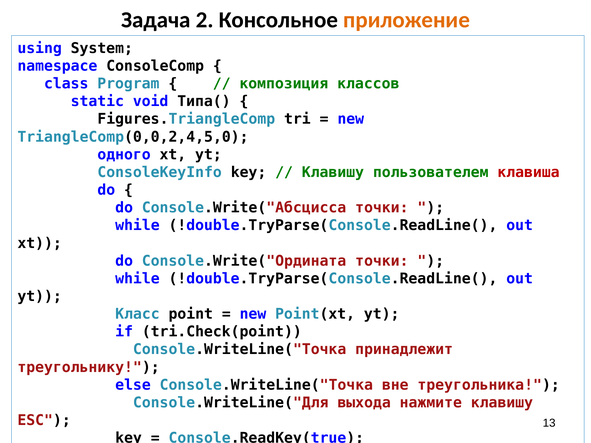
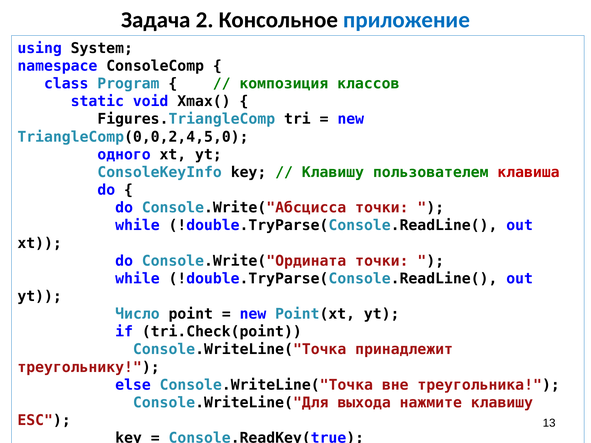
приложение colour: orange -> blue
Типа(: Типа( -> Xmax(
Класс: Класс -> Число
